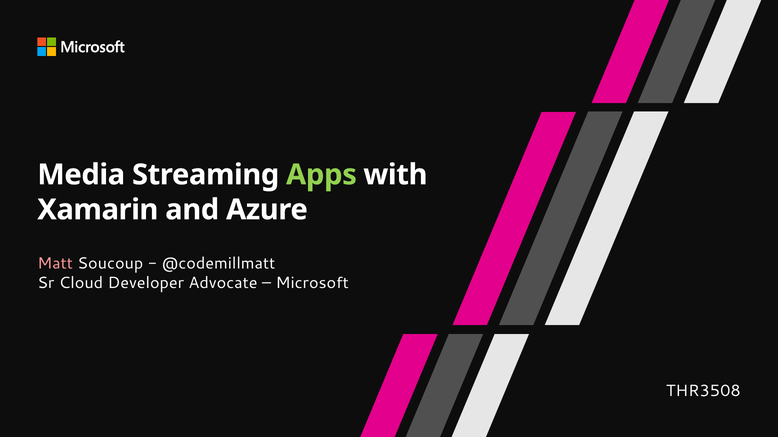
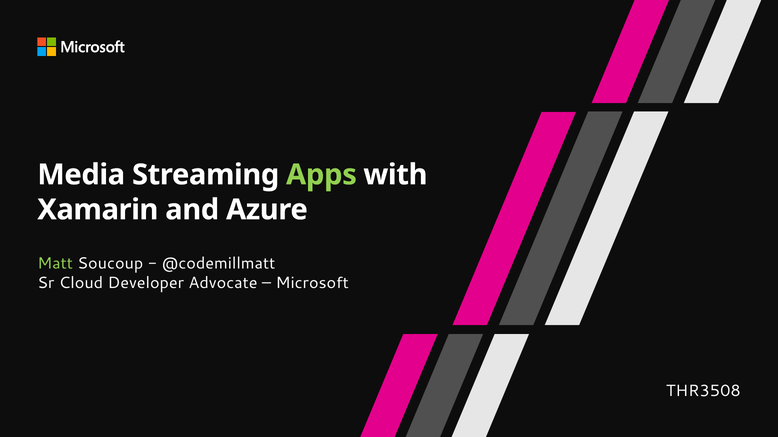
Matt colour: pink -> light green
